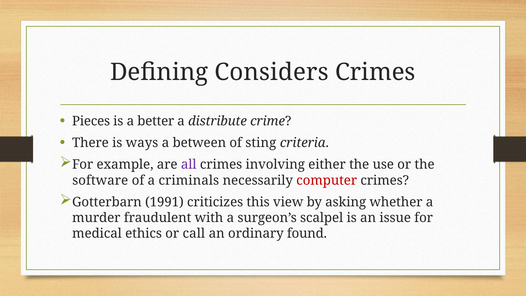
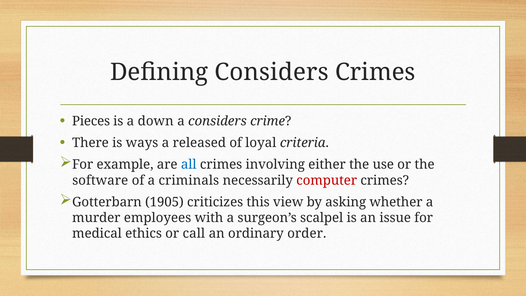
better: better -> down
a distribute: distribute -> considers
between: between -> released
sting: sting -> loyal
all colour: purple -> blue
1991: 1991 -> 1905
fraudulent: fraudulent -> employees
found: found -> order
